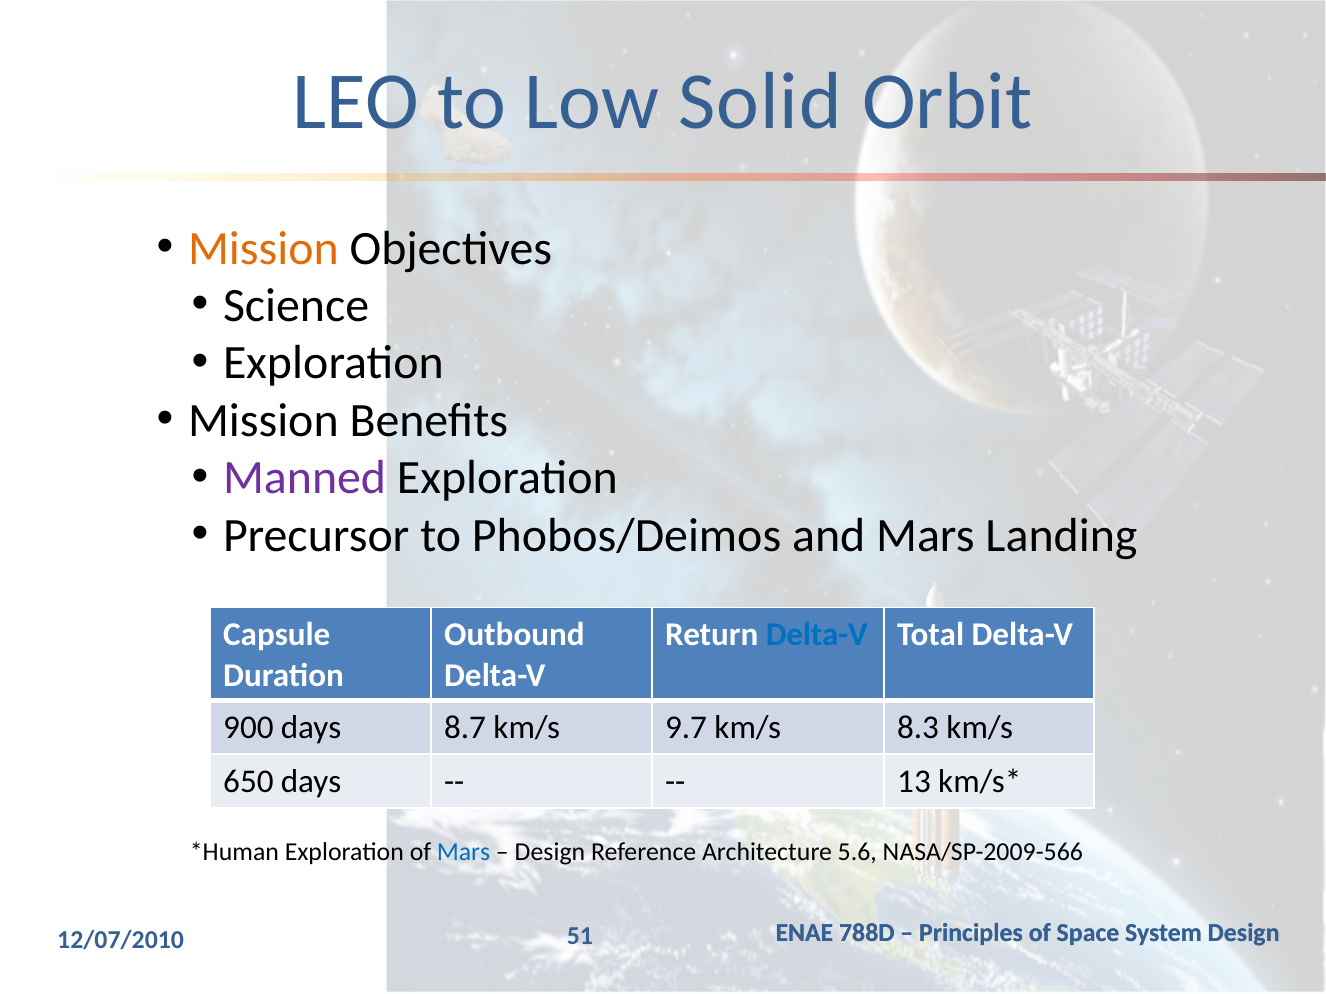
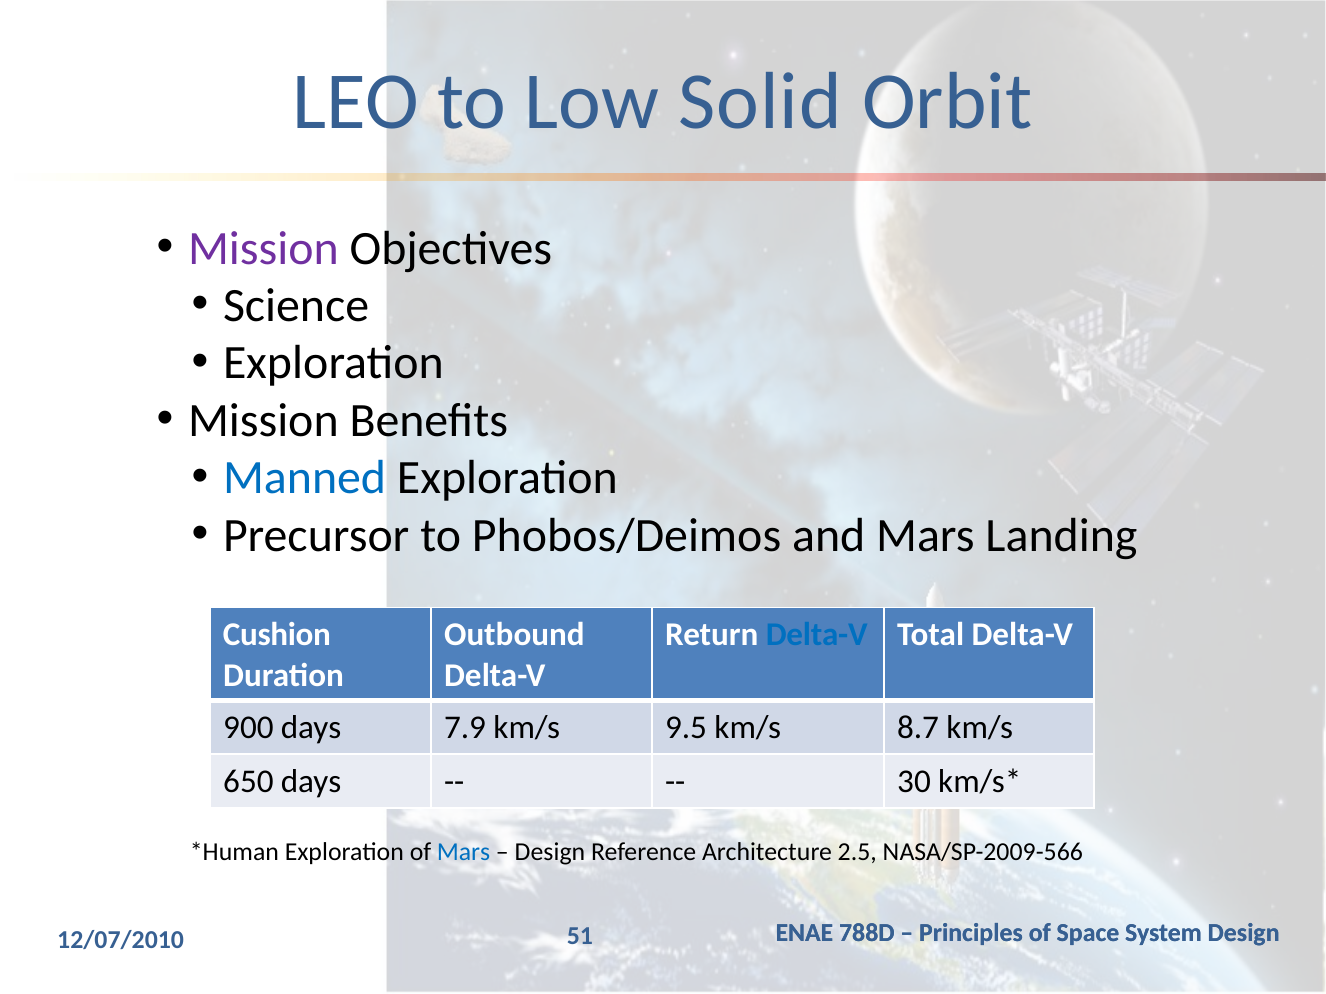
Mission at (263, 249) colour: orange -> purple
Manned colour: purple -> blue
Capsule: Capsule -> Cushion
8.7: 8.7 -> 7.9
9.7: 9.7 -> 9.5
8.3: 8.3 -> 8.7
13: 13 -> 30
5.6: 5.6 -> 2.5
